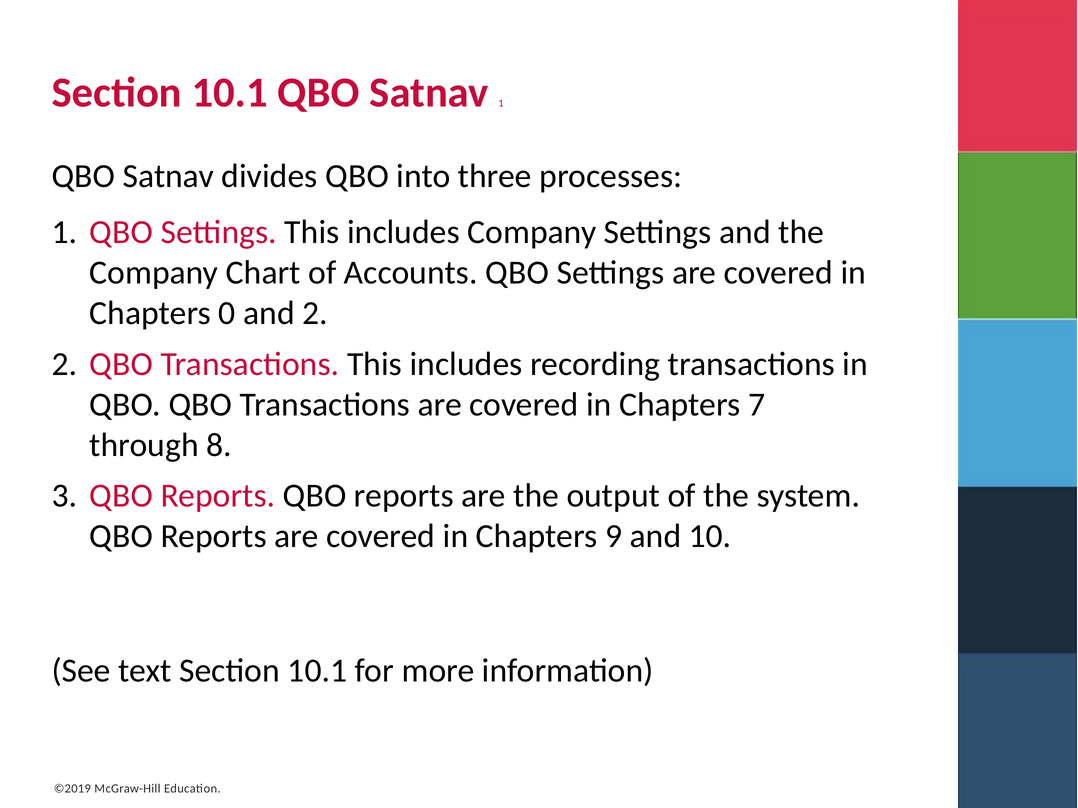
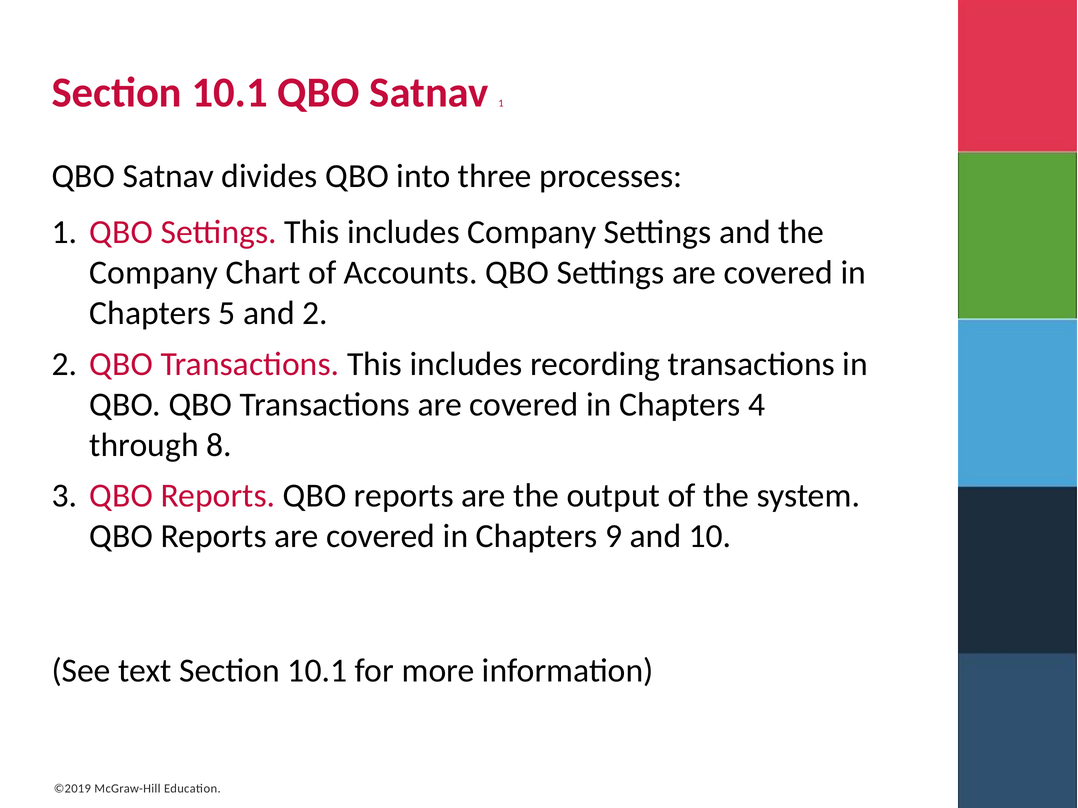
0: 0 -> 5
7: 7 -> 4
